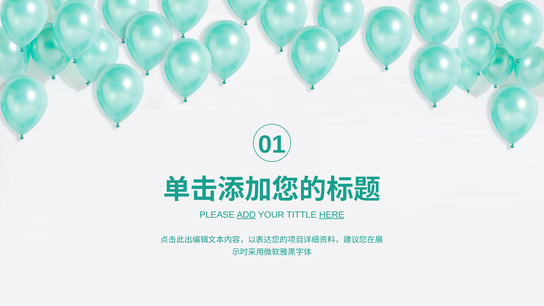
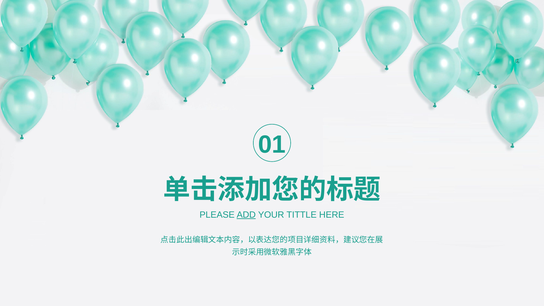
HERE underline: present -> none
